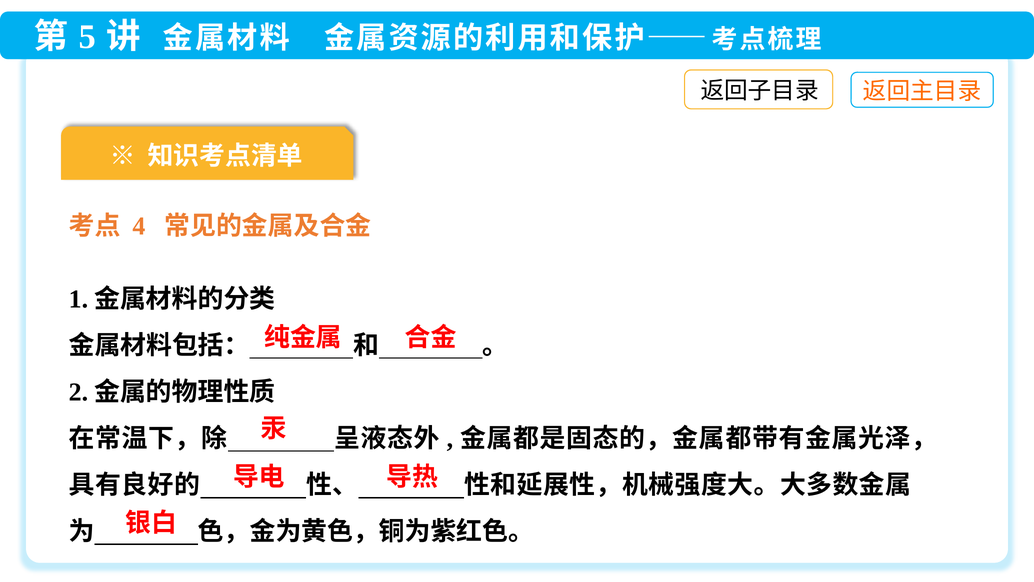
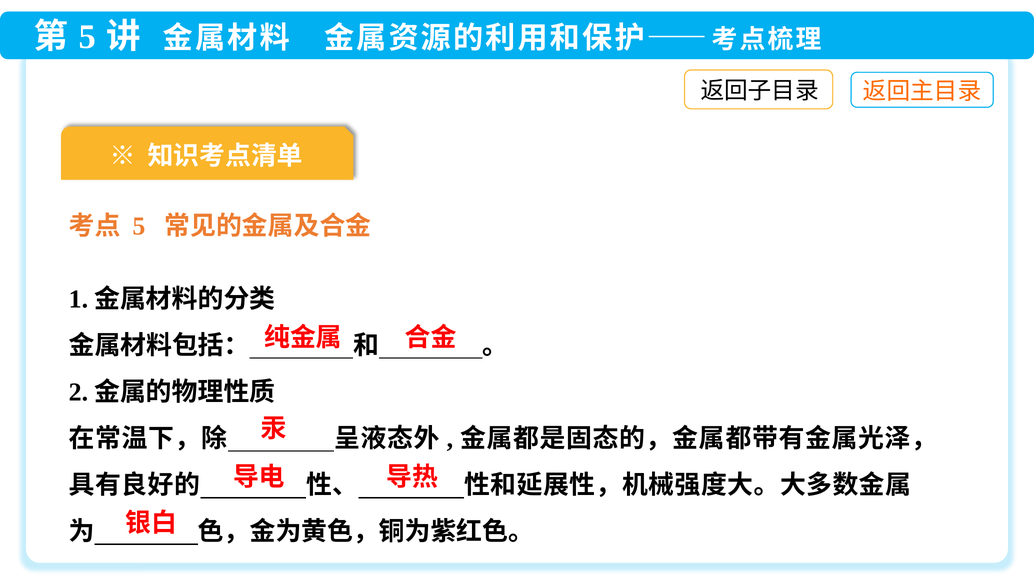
4 at (139, 226): 4 -> 5
